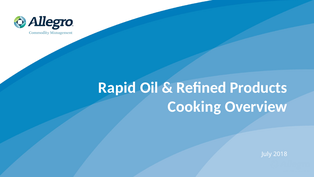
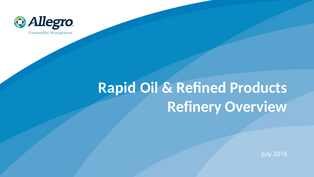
Cooking: Cooking -> Refinery
